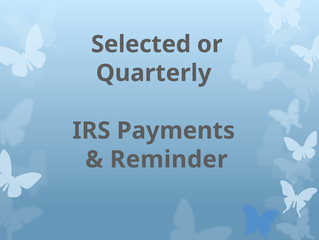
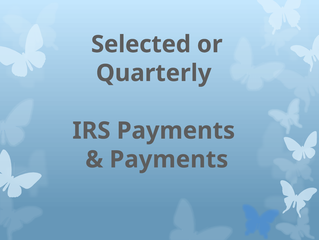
Reminder at (169, 159): Reminder -> Payments
